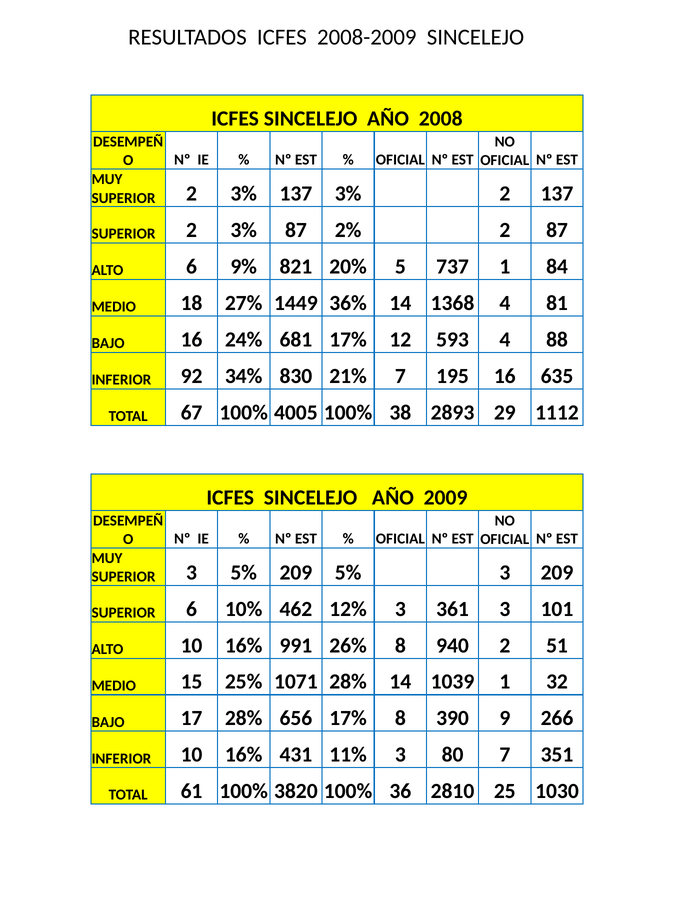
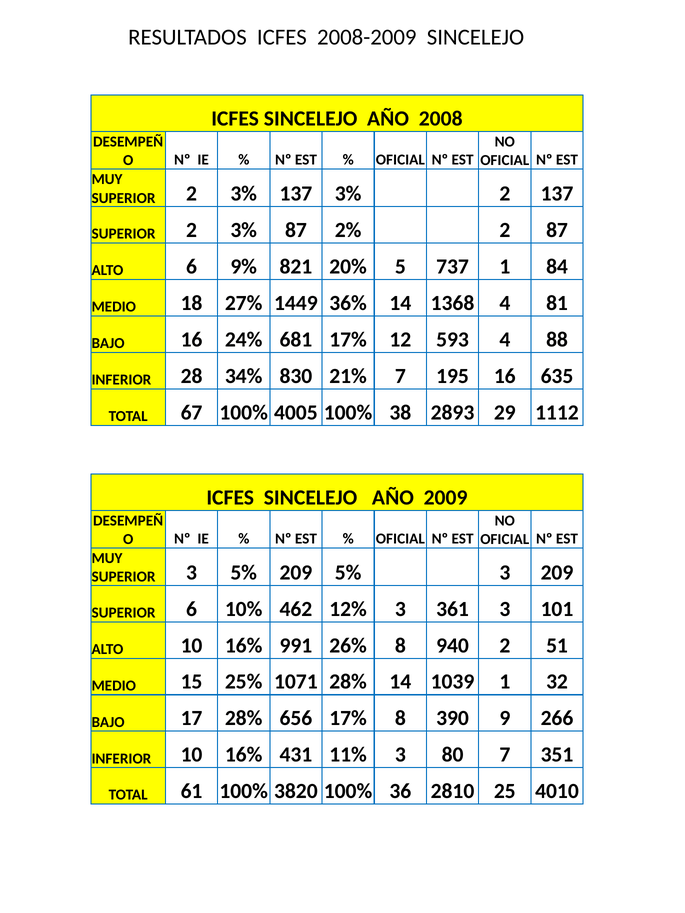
92: 92 -> 28
1030: 1030 -> 4010
